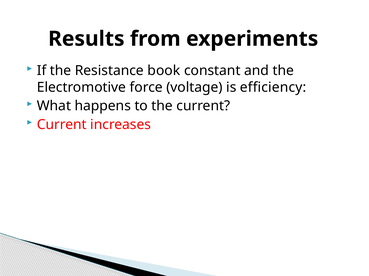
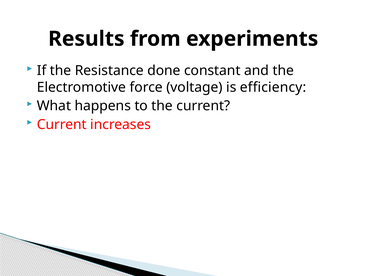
book: book -> done
